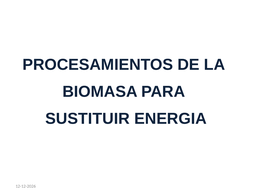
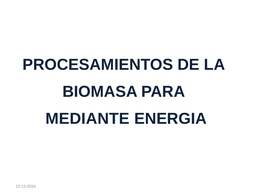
SUSTITUIR: SUSTITUIR -> MEDIANTE
